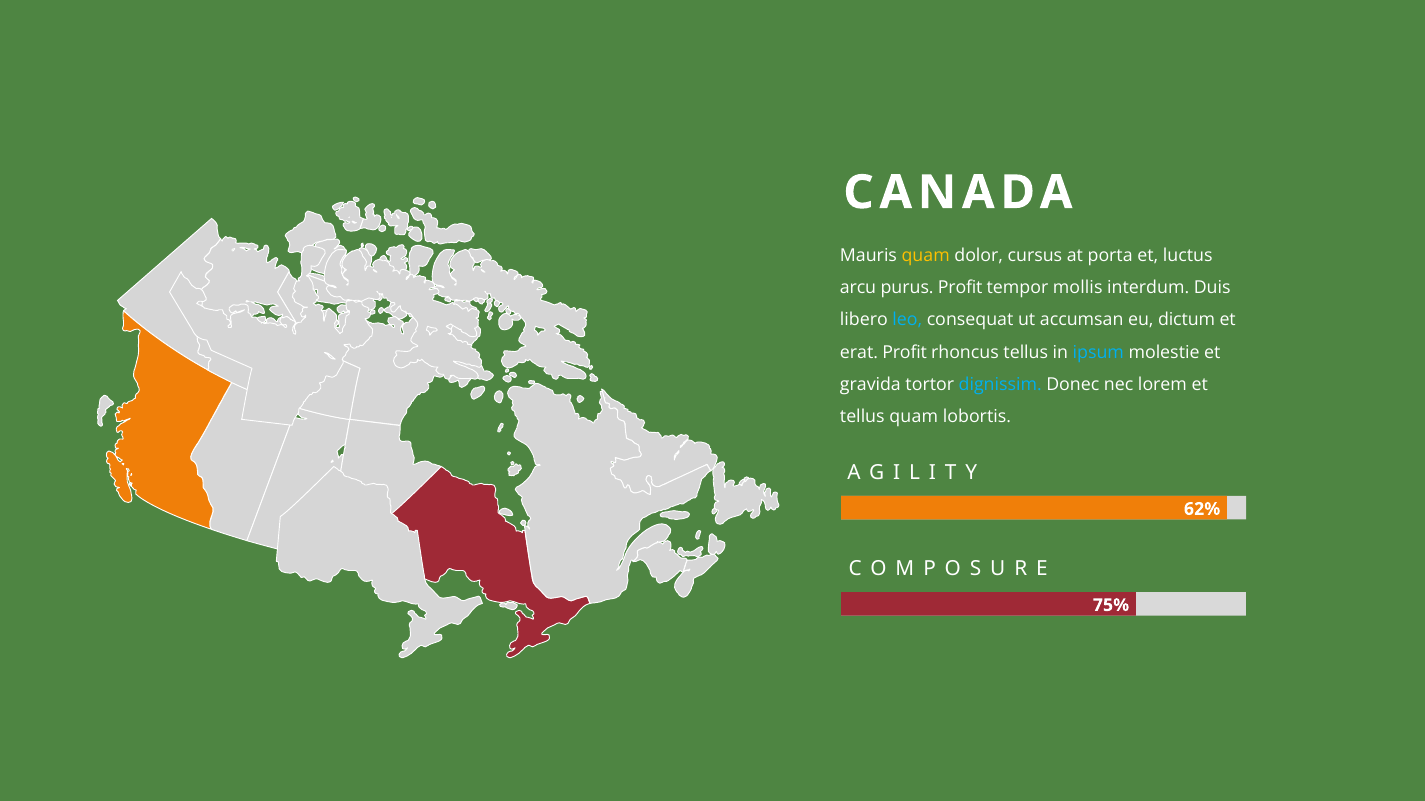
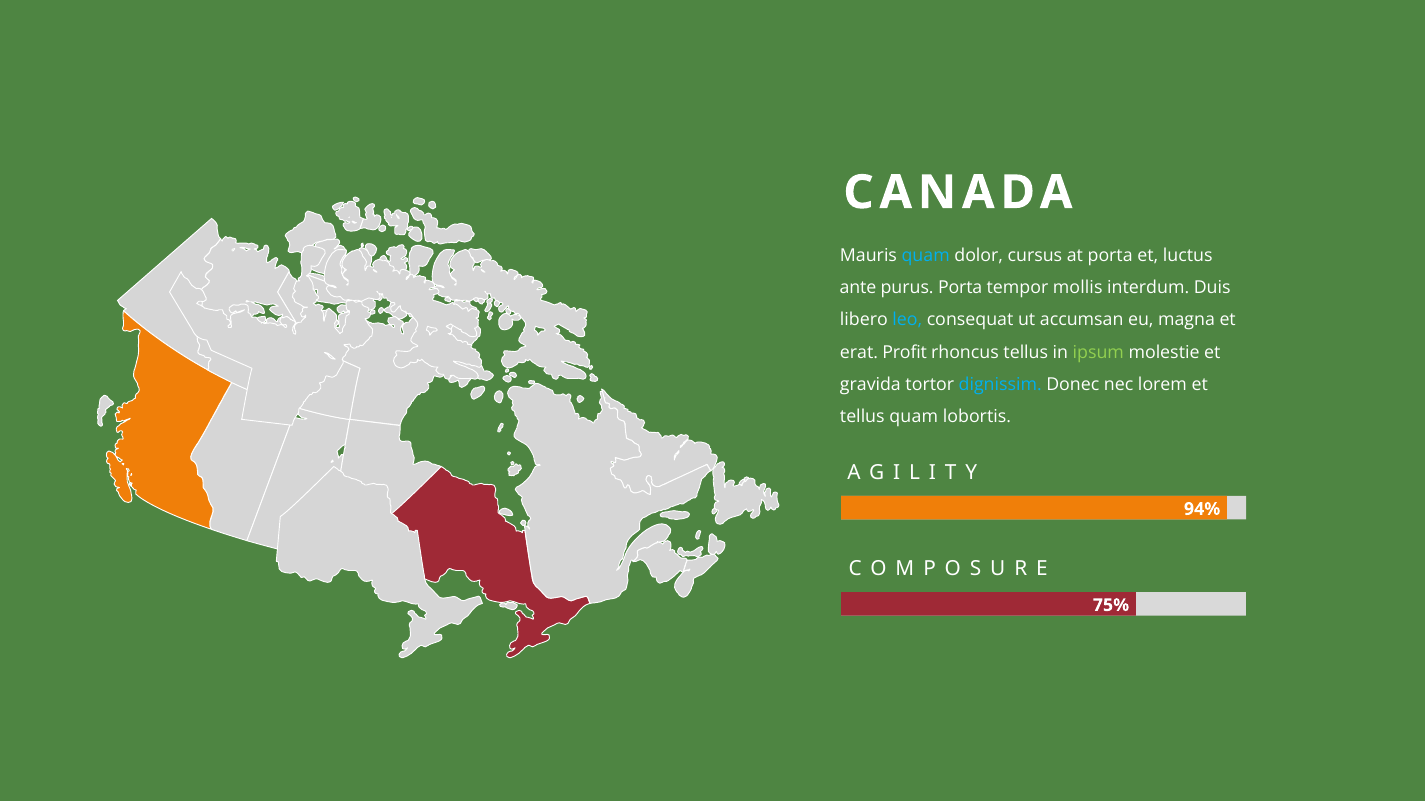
quam at (926, 256) colour: yellow -> light blue
arcu: arcu -> ante
purus Profit: Profit -> Porta
dictum: dictum -> magna
ipsum colour: light blue -> light green
62%: 62% -> 94%
